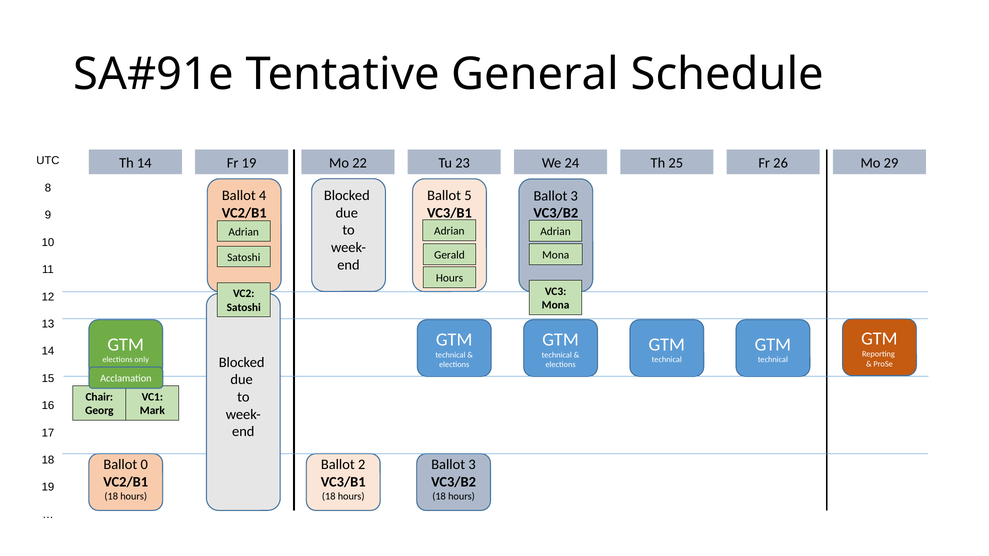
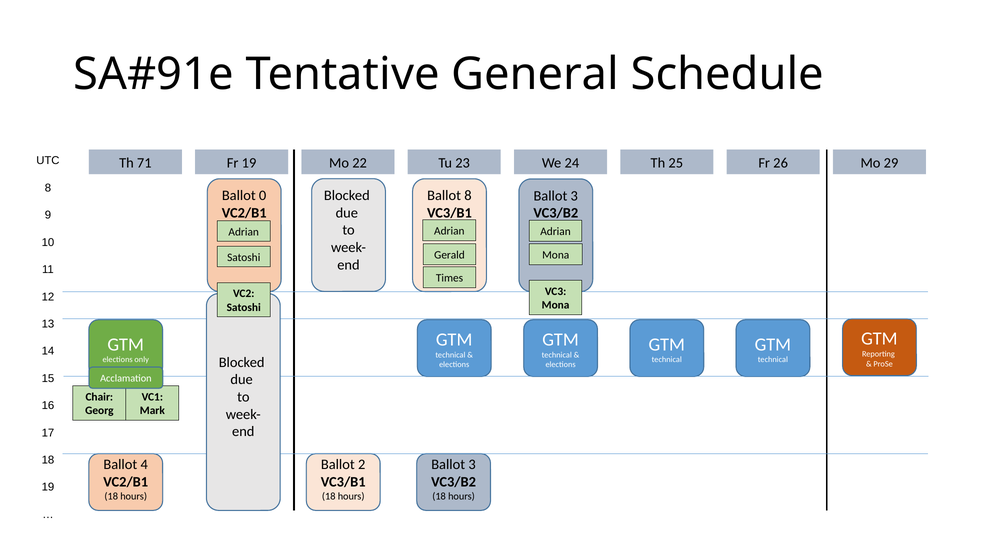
Th 14: 14 -> 71
4: 4 -> 0
Ballot 5: 5 -> 8
Hours at (450, 278): Hours -> Times
0: 0 -> 4
